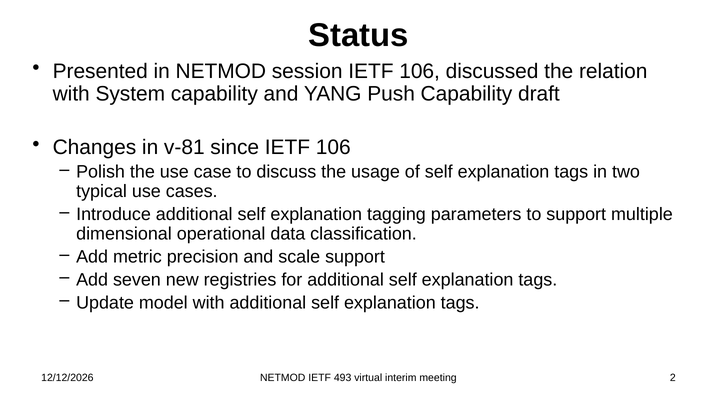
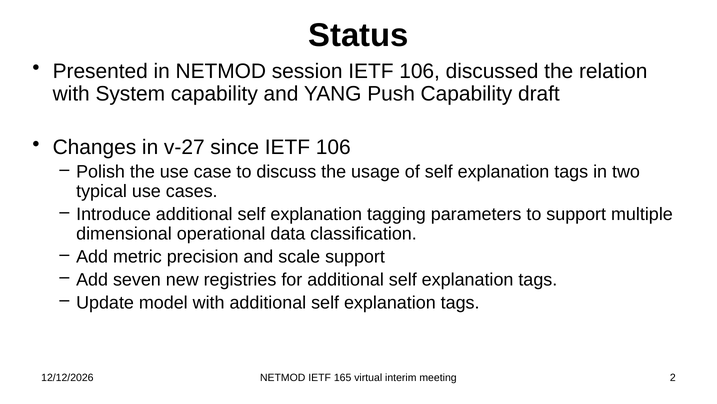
v-81: v-81 -> v-27
493: 493 -> 165
